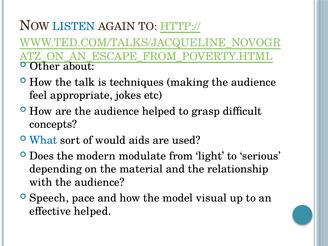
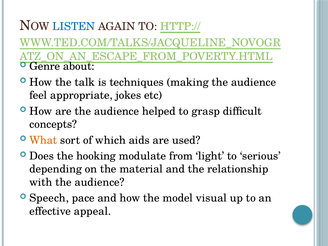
Other: Other -> Genre
What colour: blue -> orange
would: would -> which
modern: modern -> hooking
effective helped: helped -> appeal
